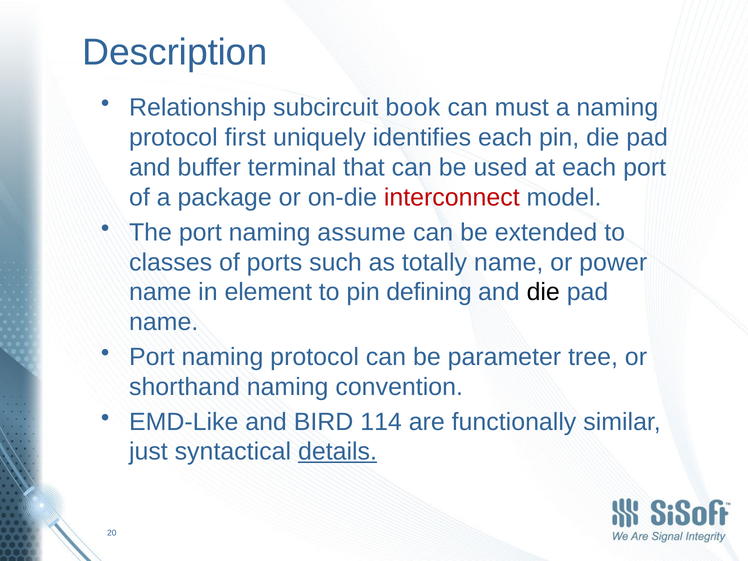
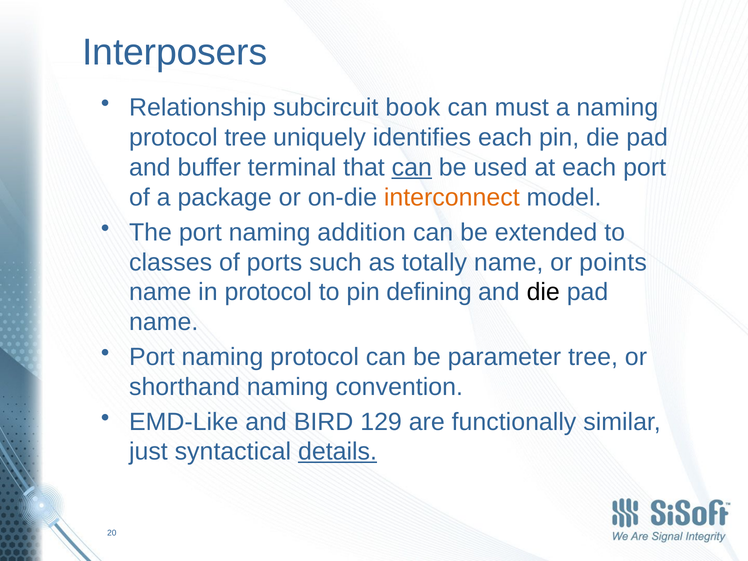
Description: Description -> Interposers
protocol first: first -> tree
can at (412, 168) underline: none -> present
interconnect colour: red -> orange
assume: assume -> addition
power: power -> points
in element: element -> protocol
114: 114 -> 129
